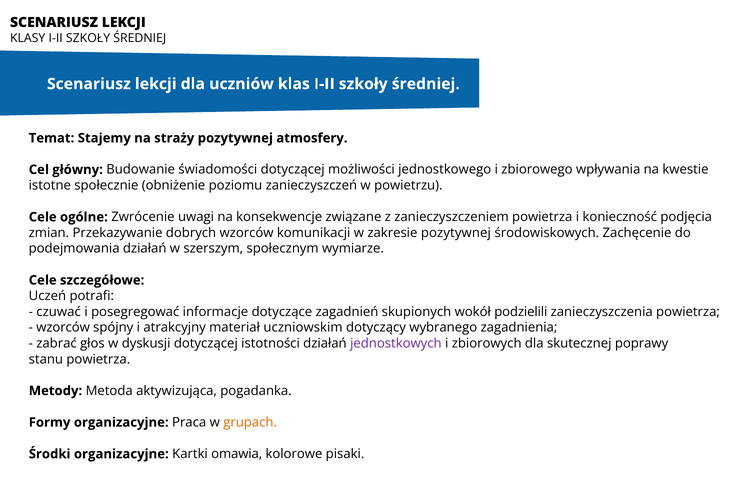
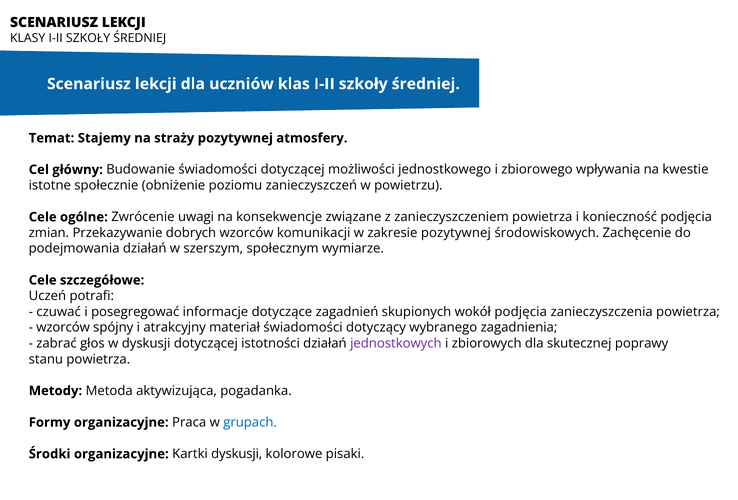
wokół podzielili: podzielili -> podjęcia
materiał uczniowskim: uczniowskim -> świadomości
grupach colour: orange -> blue
Kartki omawia: omawia -> dyskusji
